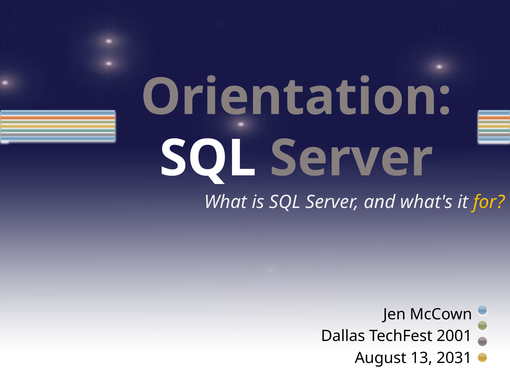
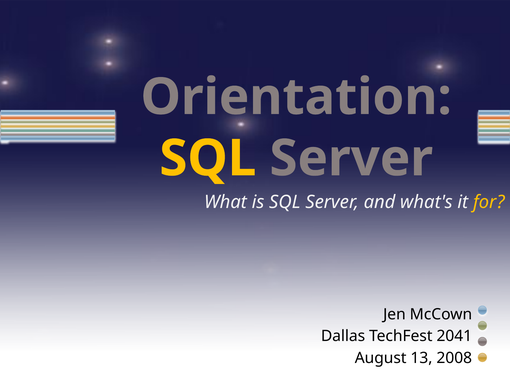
SQL at (208, 158) colour: white -> yellow
2001: 2001 -> 2041
2031: 2031 -> 2008
